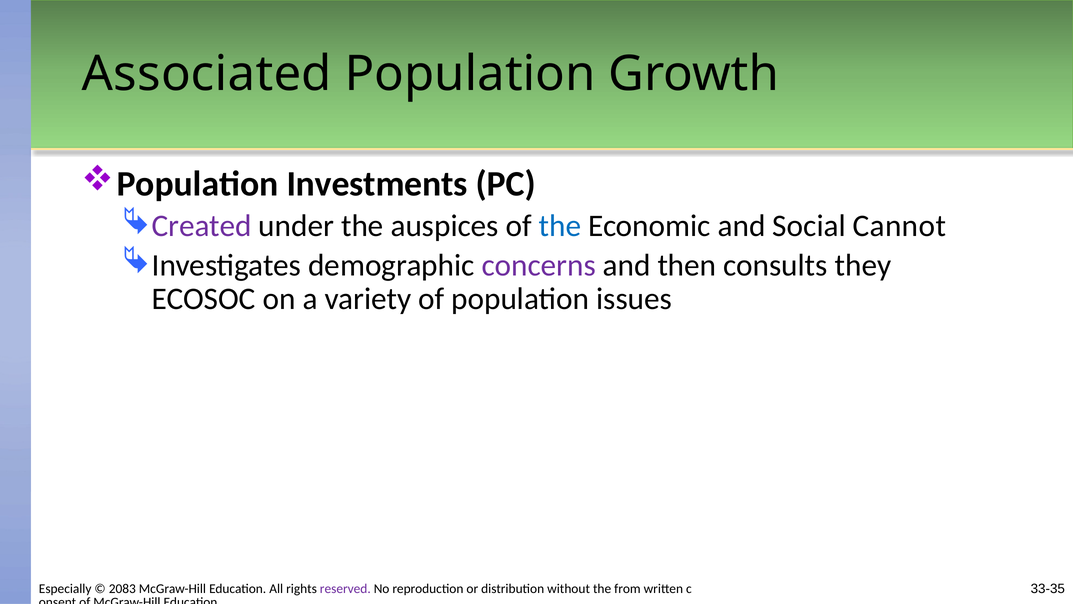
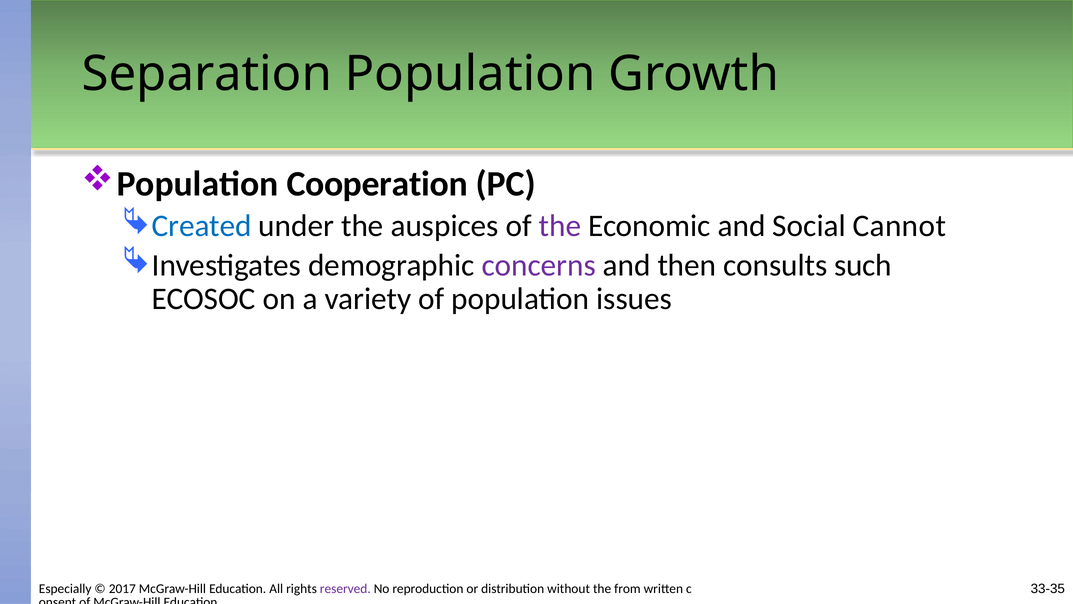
Associated: Associated -> Separation
Investments: Investments -> Cooperation
Created colour: purple -> blue
the at (560, 226) colour: blue -> purple
they: they -> such
2083: 2083 -> 2017
